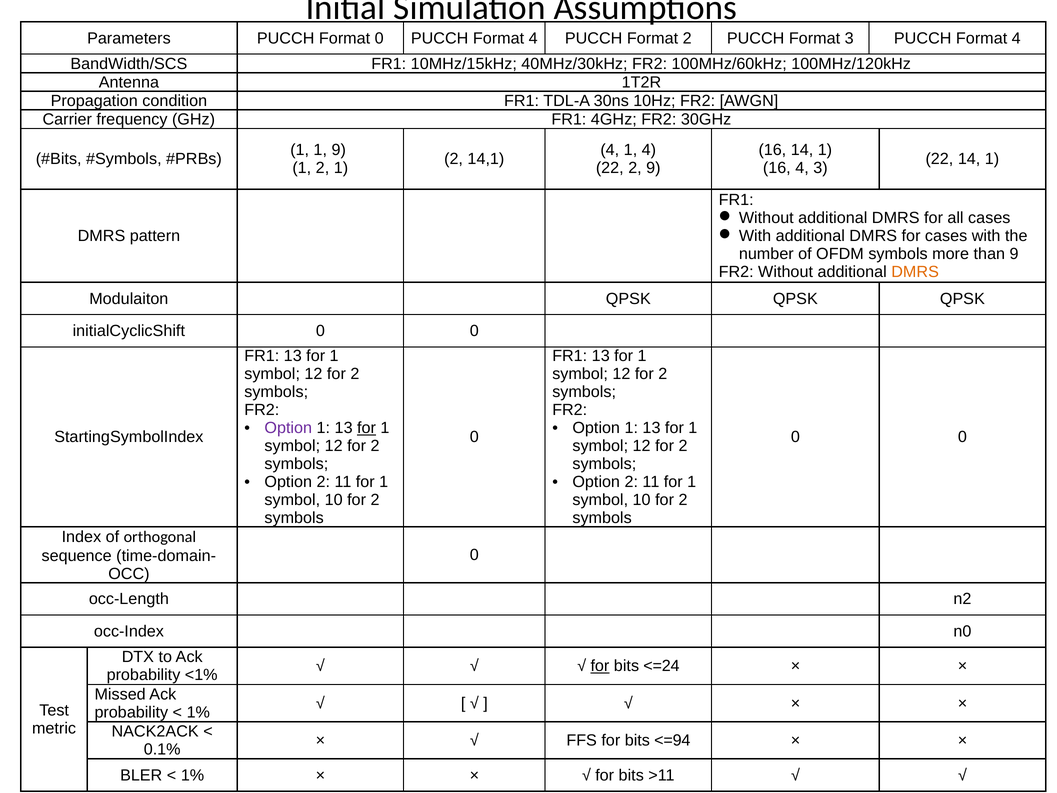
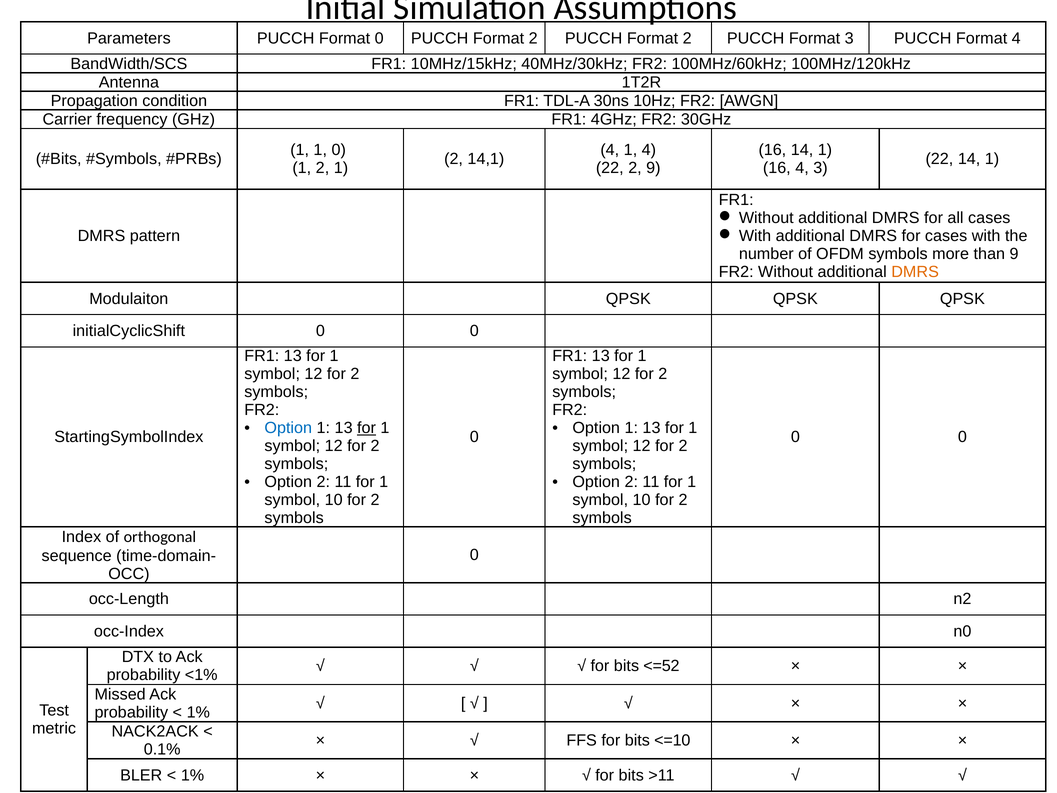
0 PUCCH Format 4: 4 -> 2
1 9: 9 -> 0
Option at (288, 428) colour: purple -> blue
for at (600, 666) underline: present -> none
<=24: <=24 -> <=52
<=94: <=94 -> <=10
